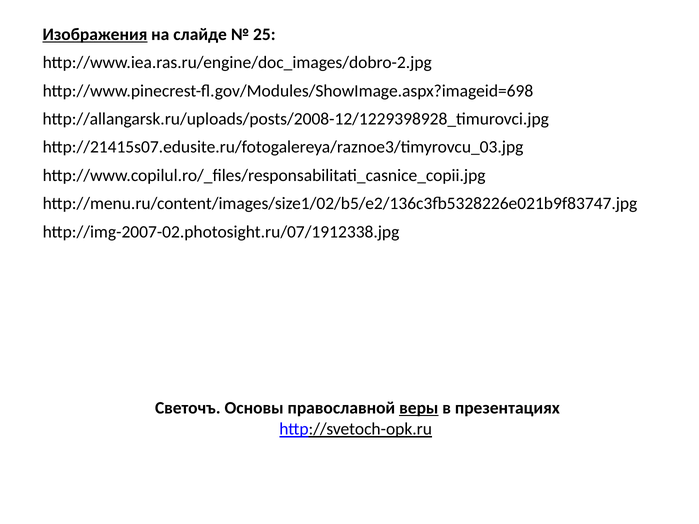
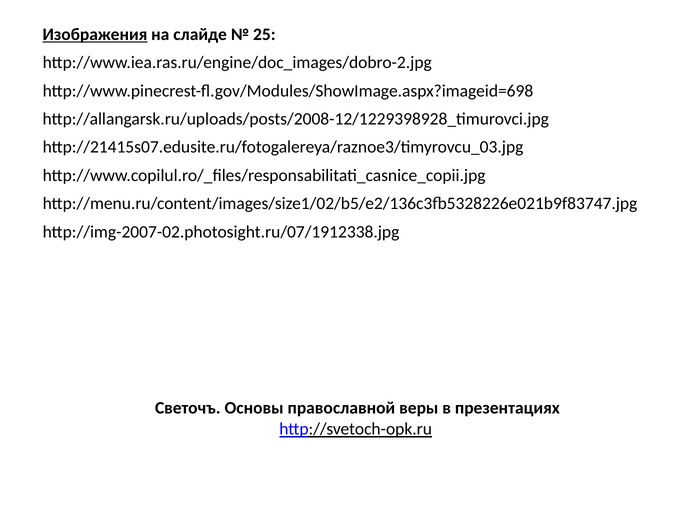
веры underline: present -> none
